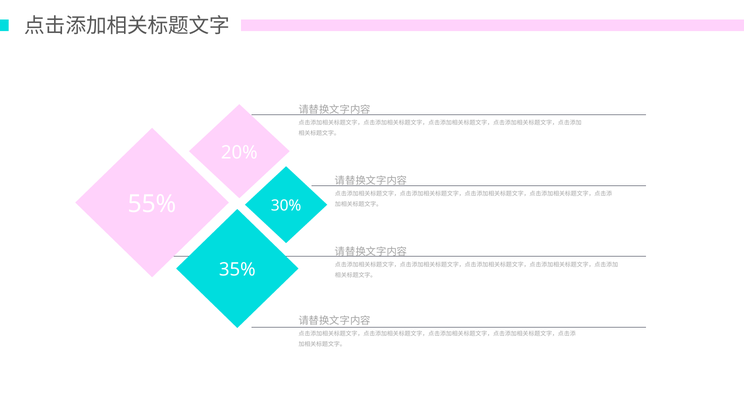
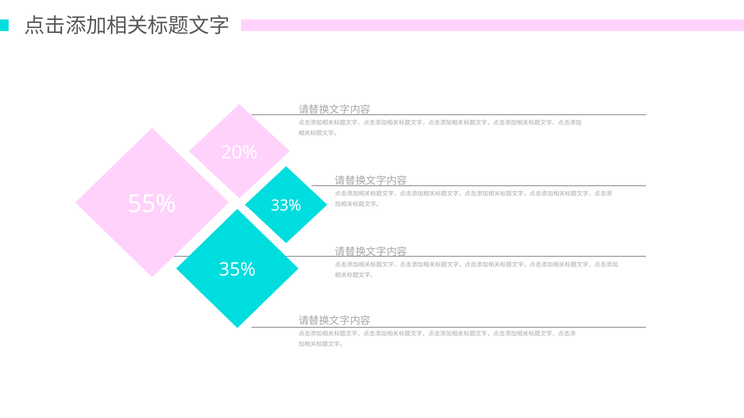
30%: 30% -> 33%
